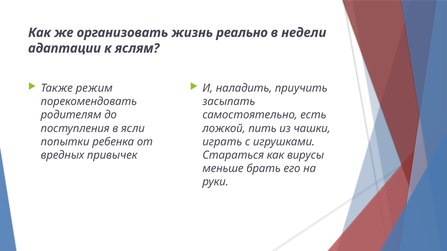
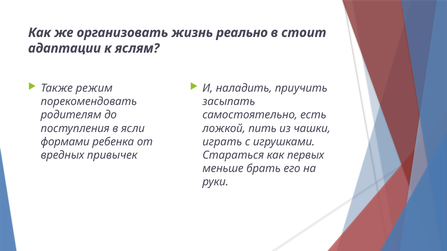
недели: недели -> стоит
попытки: попытки -> формами
вирусы: вирусы -> первых
